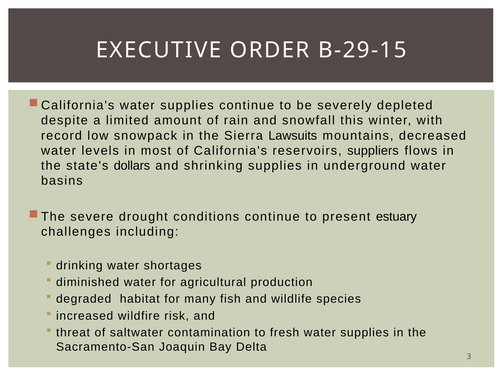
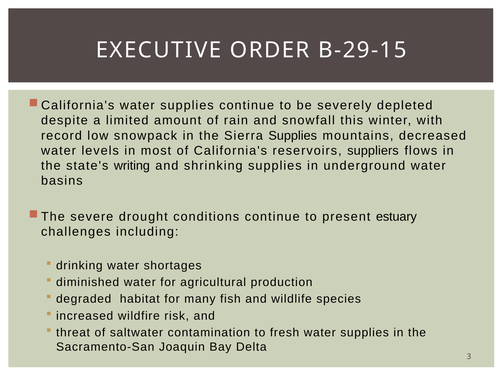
Sierra Lawsuits: Lawsuits -> Supplies
dollars: dollars -> writing
